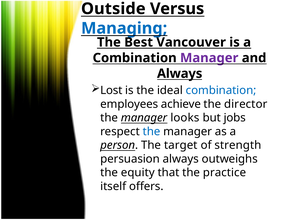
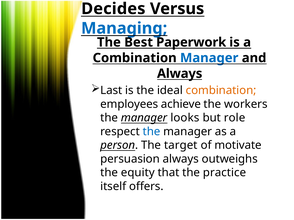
Outside: Outside -> Decides
Vancouver: Vancouver -> Paperwork
Manager at (209, 58) colour: purple -> blue
Lost: Lost -> Last
combination at (221, 91) colour: blue -> orange
director: director -> workers
jobs: jobs -> role
strength: strength -> motivate
